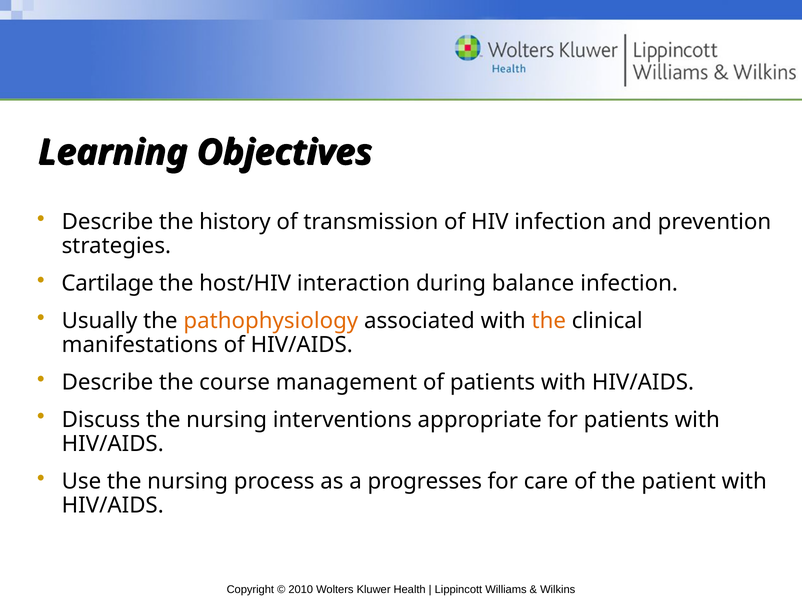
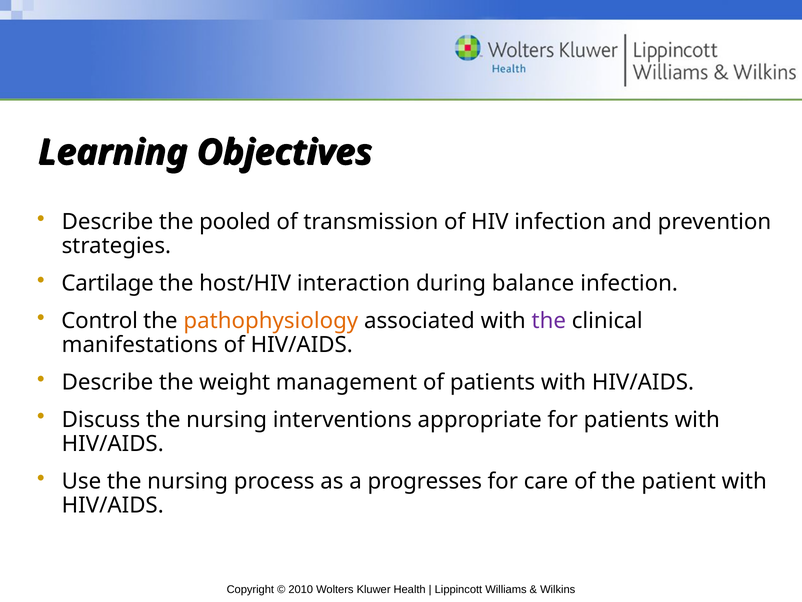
history: history -> pooled
Usually: Usually -> Control
the at (549, 321) colour: orange -> purple
course: course -> weight
